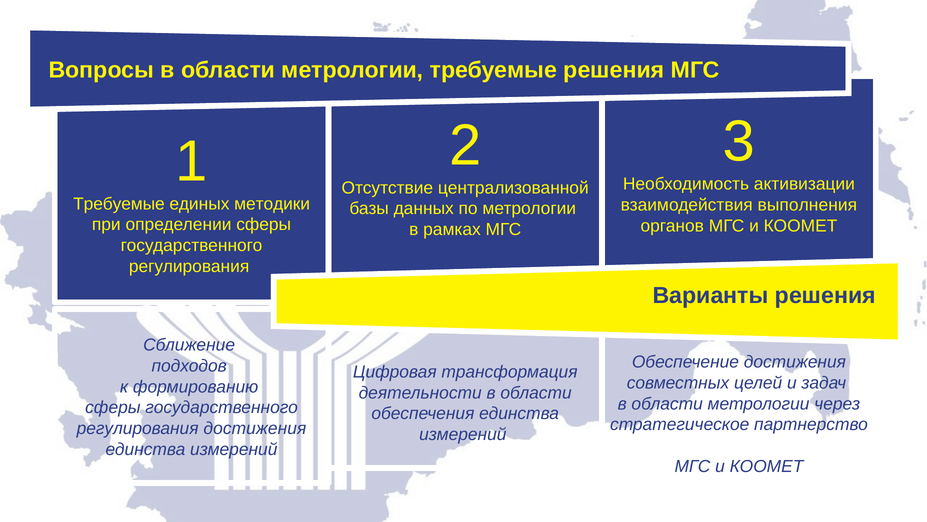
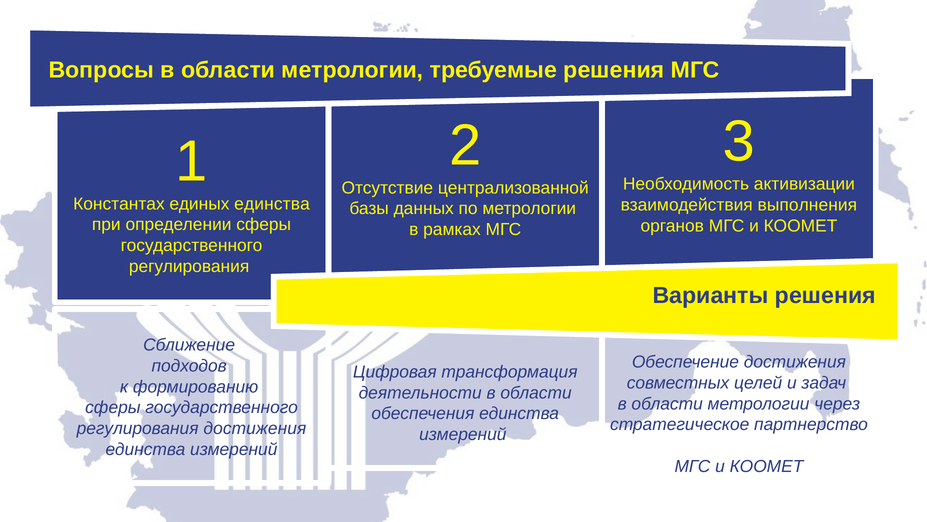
Требуемые at (119, 204): Требуемые -> Константах
единых методики: методики -> единства
